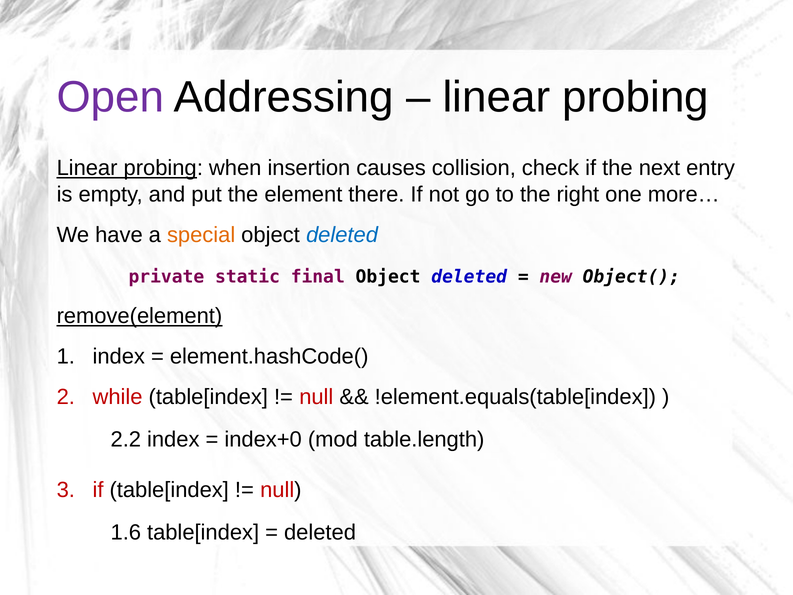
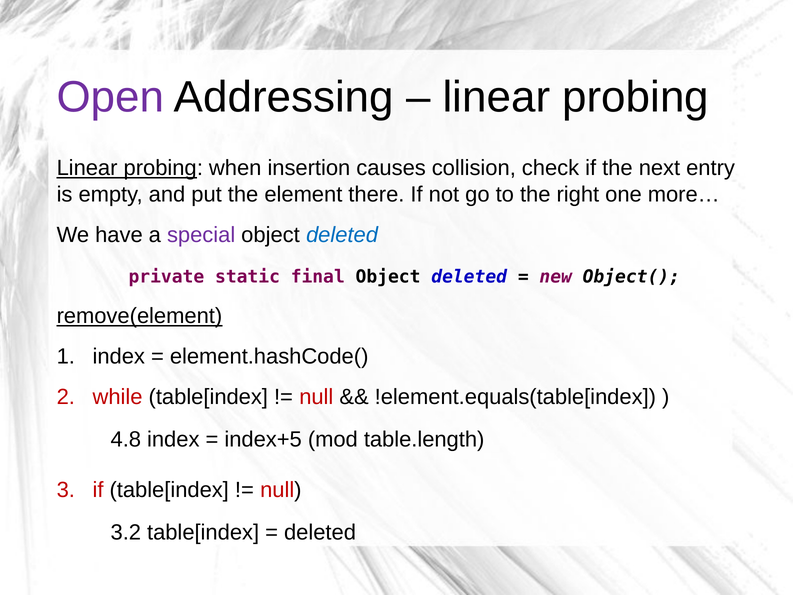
special colour: orange -> purple
2.2: 2.2 -> 4.8
index+0: index+0 -> index+5
1.6: 1.6 -> 3.2
